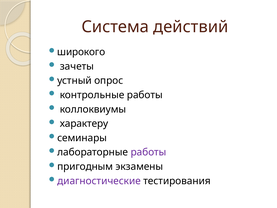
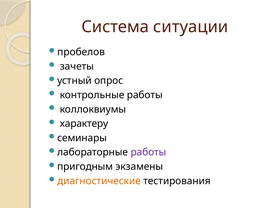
действий: действий -> ситуации
широкого: широкого -> пробелов
диагностические colour: purple -> orange
